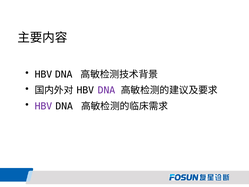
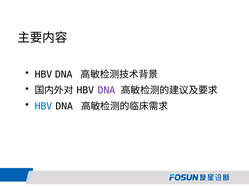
HBV at (43, 106) colour: purple -> blue
